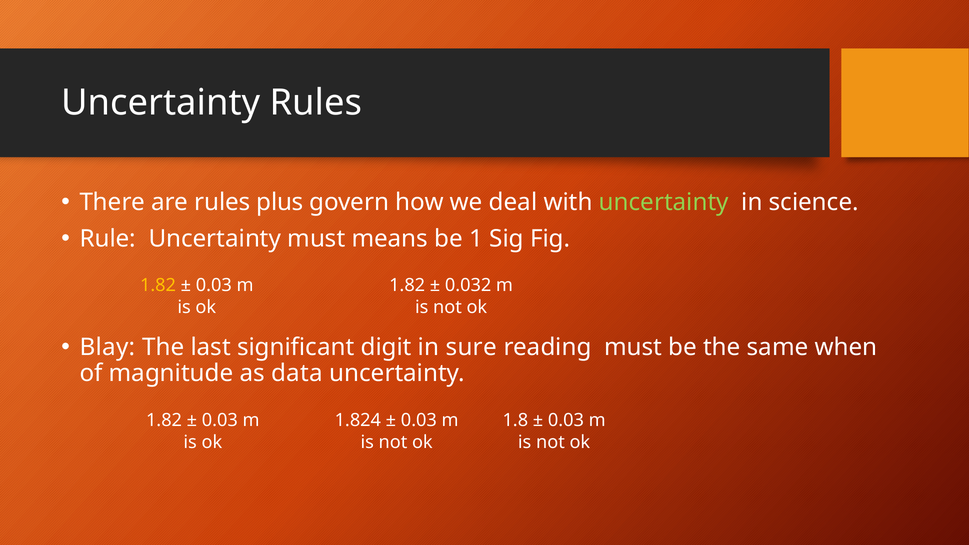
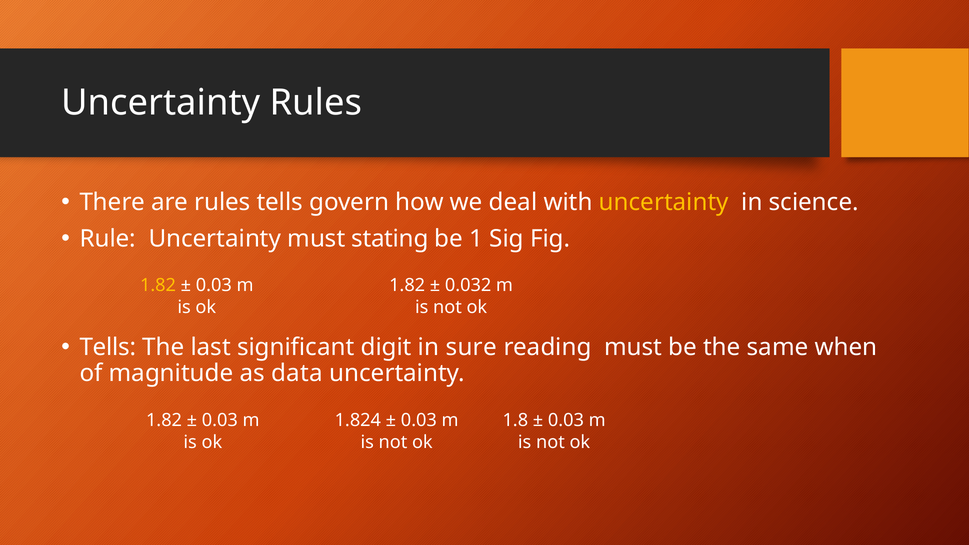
rules plus: plus -> tells
uncertainty at (664, 202) colour: light green -> yellow
means: means -> stating
Blay at (108, 347): Blay -> Tells
